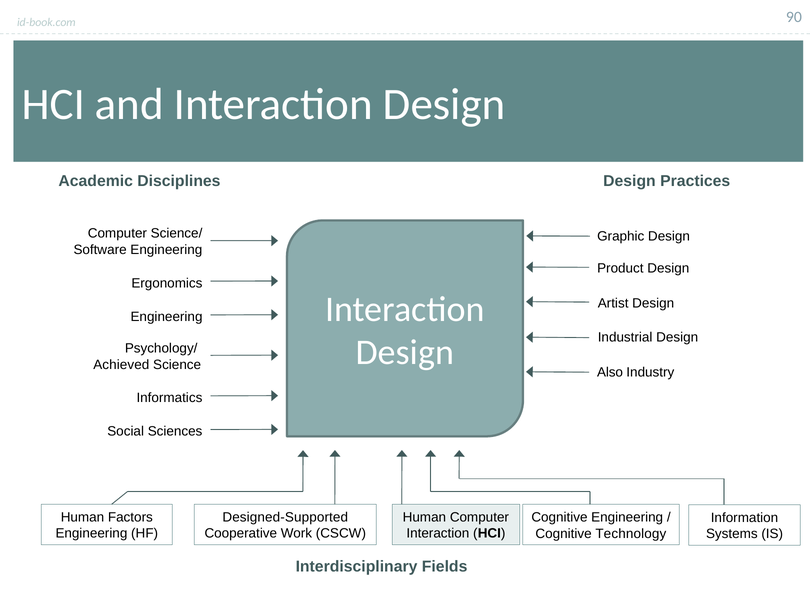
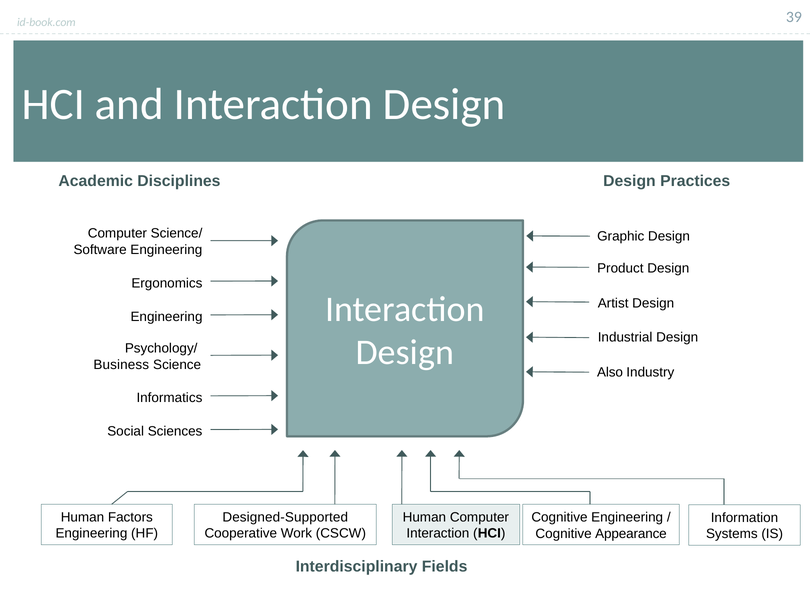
90: 90 -> 39
Achieved: Achieved -> Business
Technology: Technology -> Appearance
